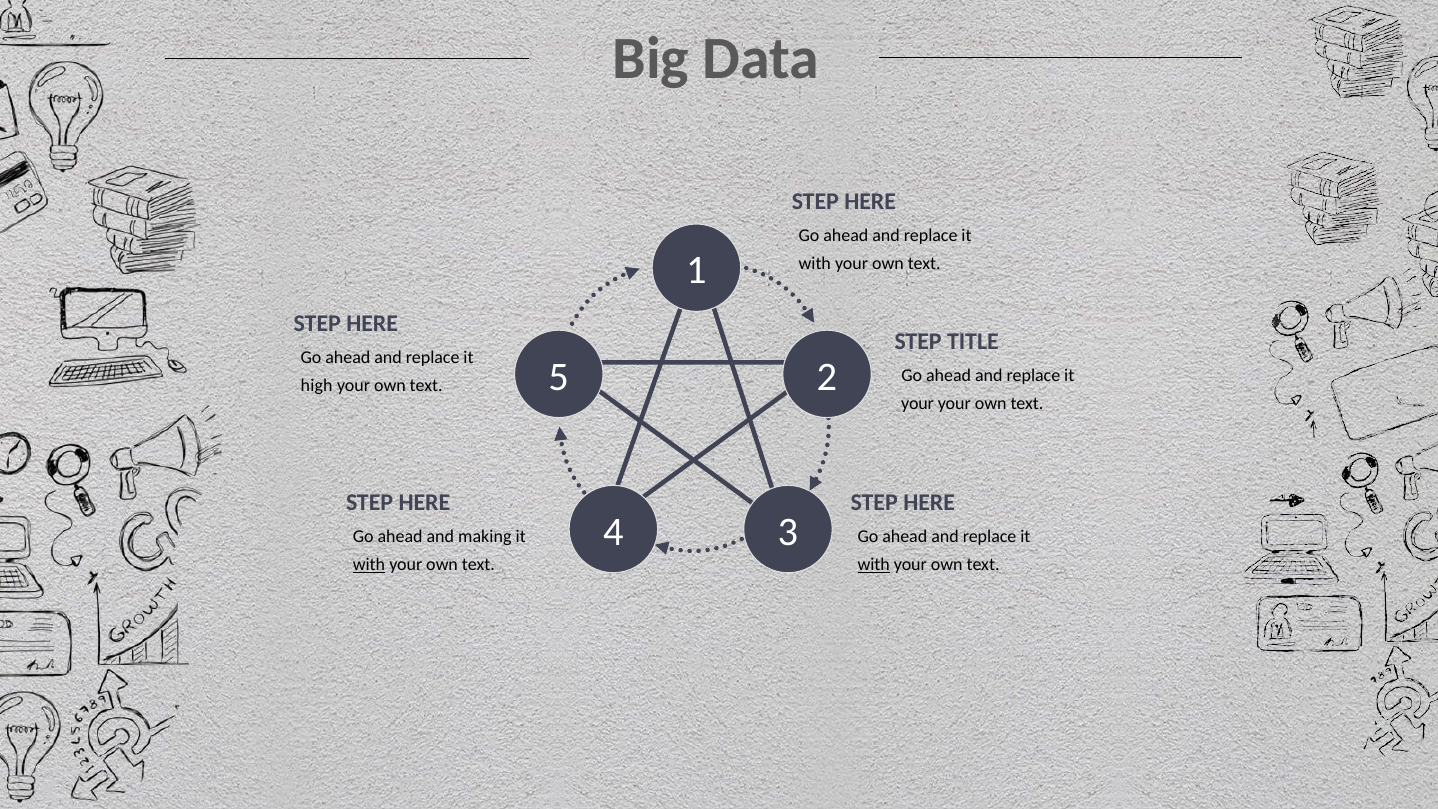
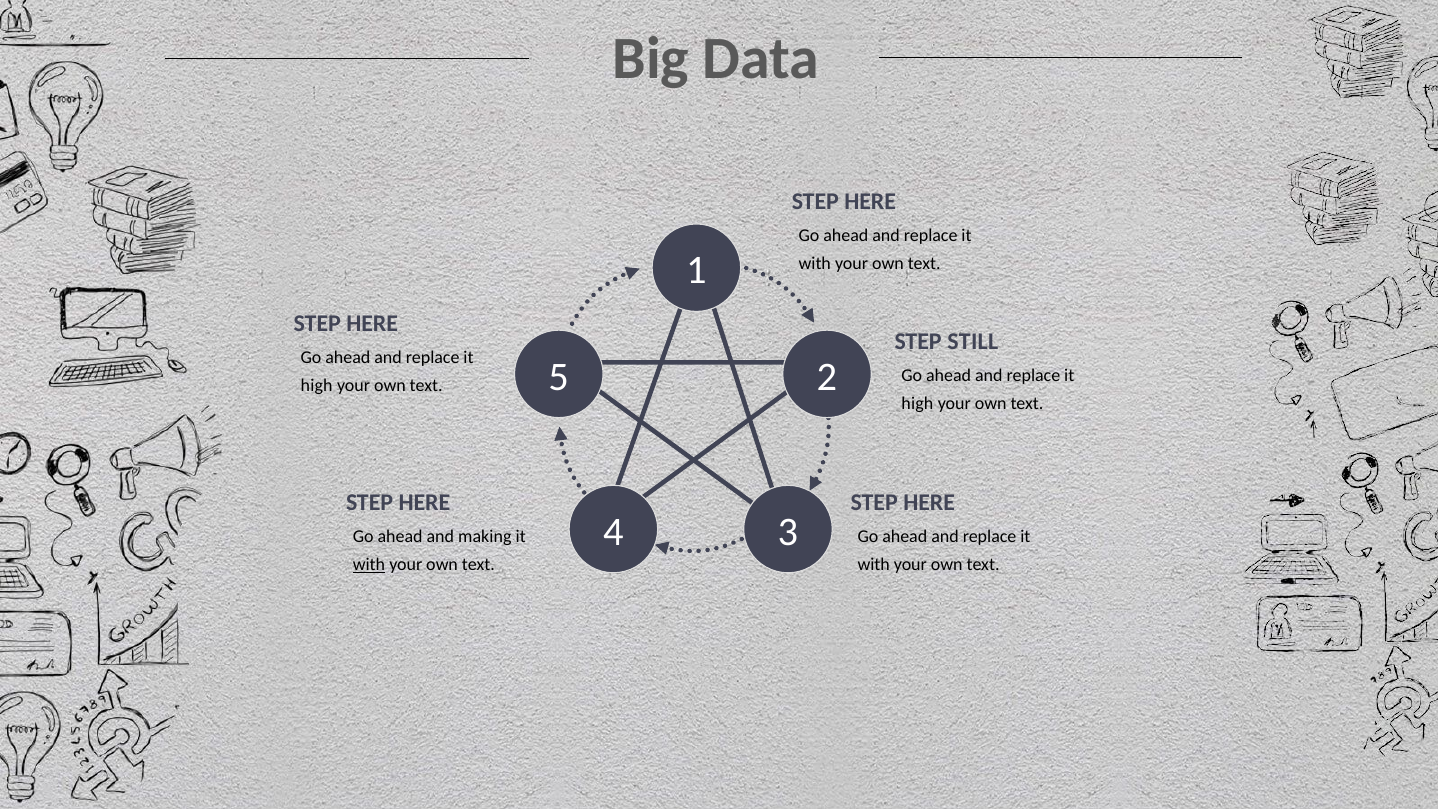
TITLE: TITLE -> STILL
your at (918, 403): your -> high
with at (874, 564) underline: present -> none
